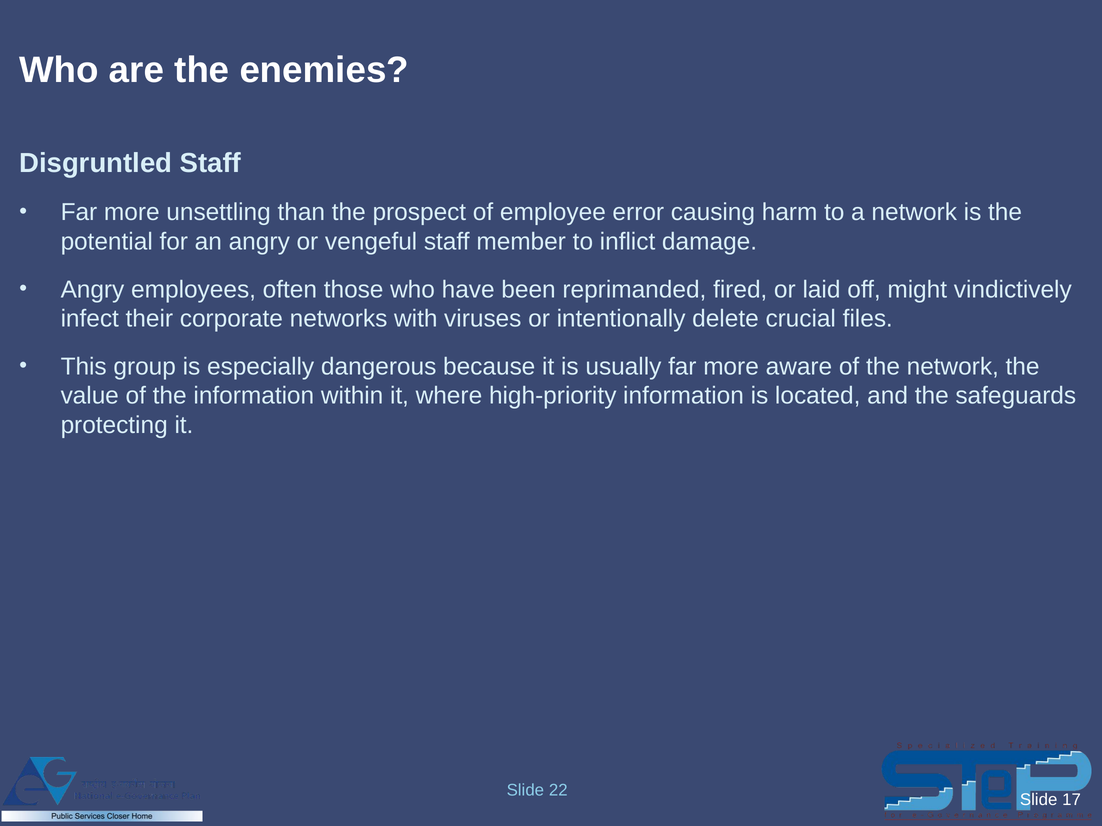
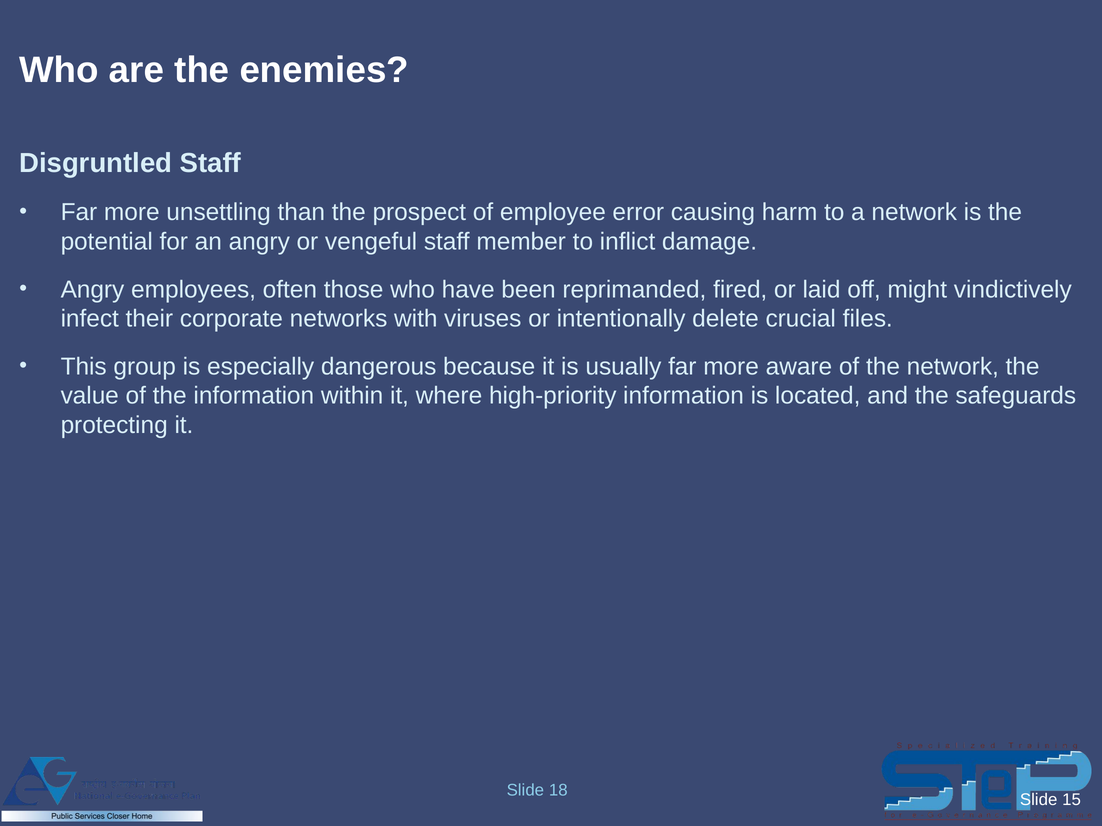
22: 22 -> 18
17: 17 -> 15
